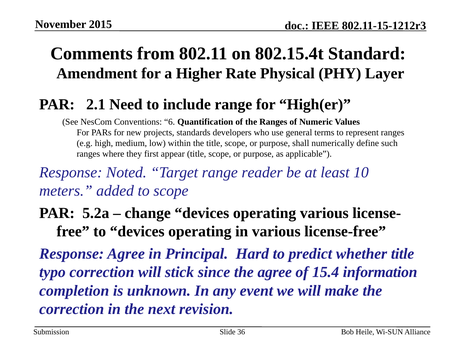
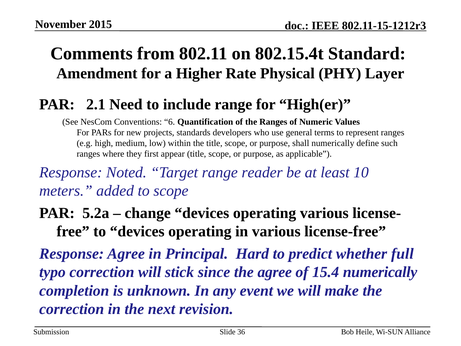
whether title: title -> full
15.4 information: information -> numerically
